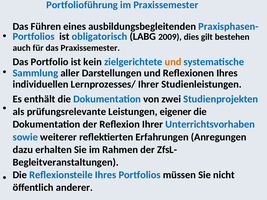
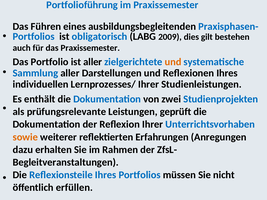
ist kein: kein -> aller
eigener: eigener -> geprüft
sowie colour: blue -> orange
anderer: anderer -> erfüllen
